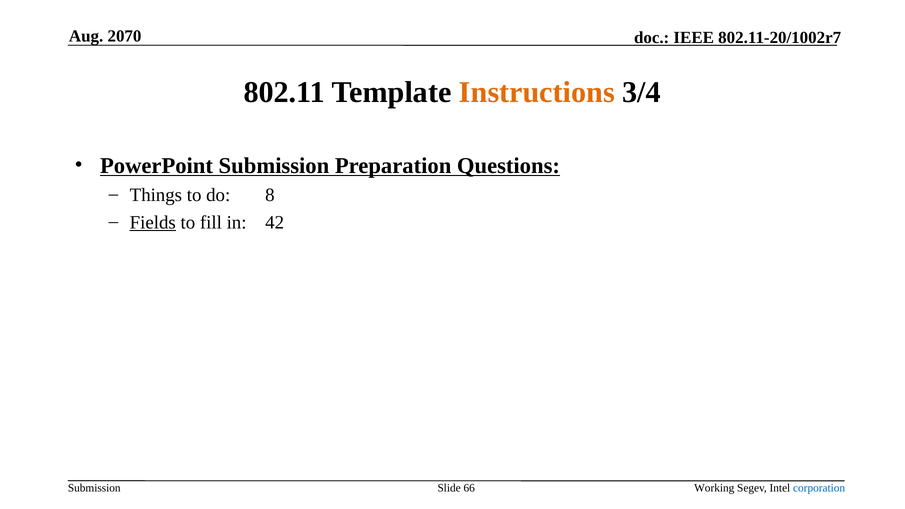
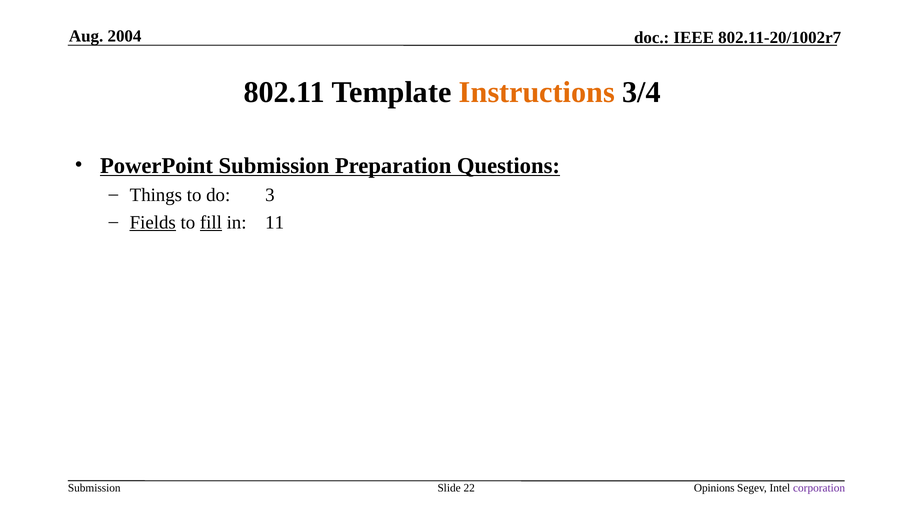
2070: 2070 -> 2004
8: 8 -> 3
fill underline: none -> present
42: 42 -> 11
66: 66 -> 22
Working: Working -> Opinions
corporation colour: blue -> purple
